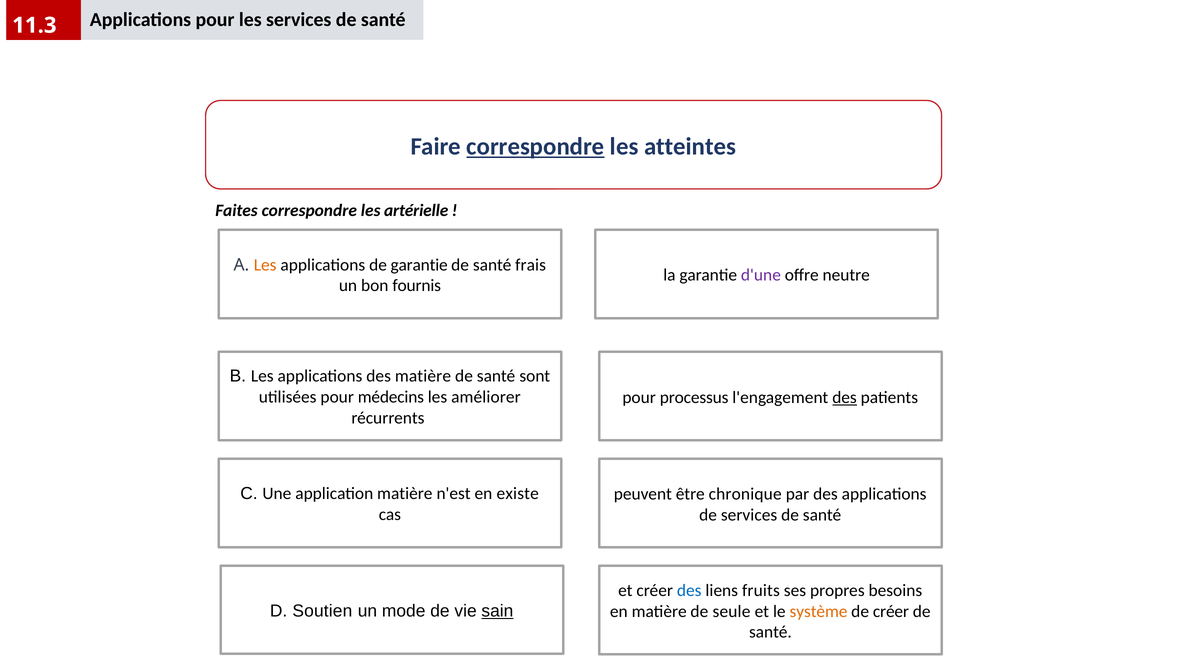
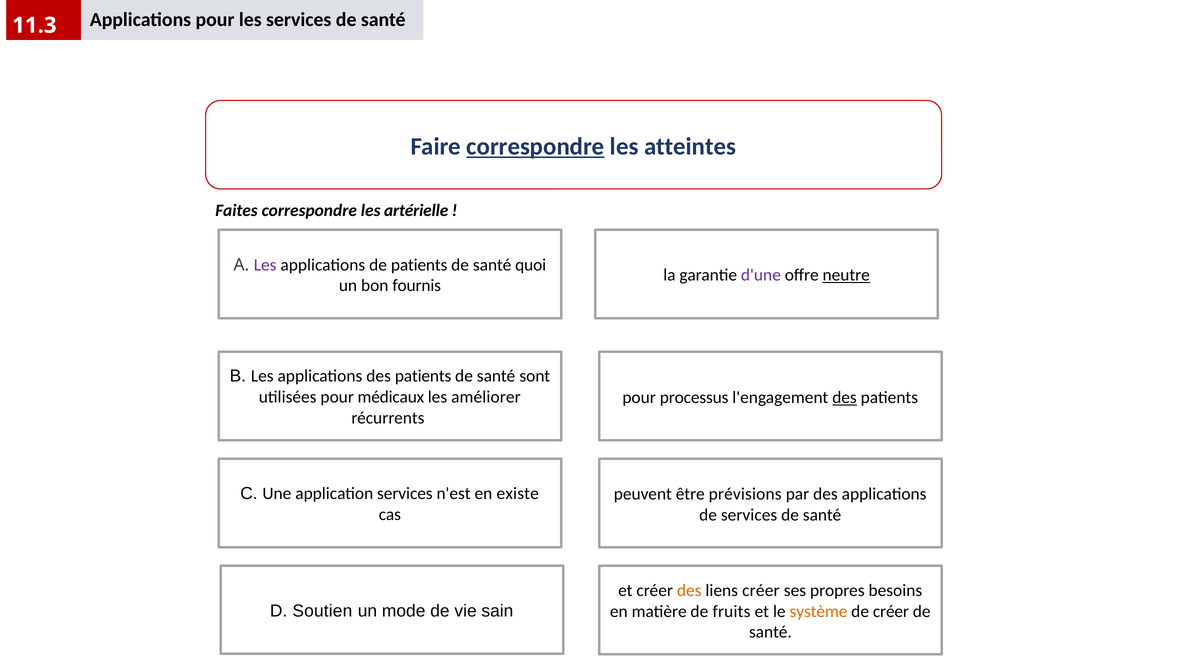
Les at (265, 265) colour: orange -> purple
de garantie: garantie -> patients
frais: frais -> quoi
neutre underline: none -> present
applications des matière: matière -> patients
médecins: médecins -> médicaux
application matière: matière -> services
chronique: chronique -> prévisions
des at (689, 590) colour: blue -> orange
liens fruits: fruits -> créer
sain underline: present -> none
seule: seule -> fruits
